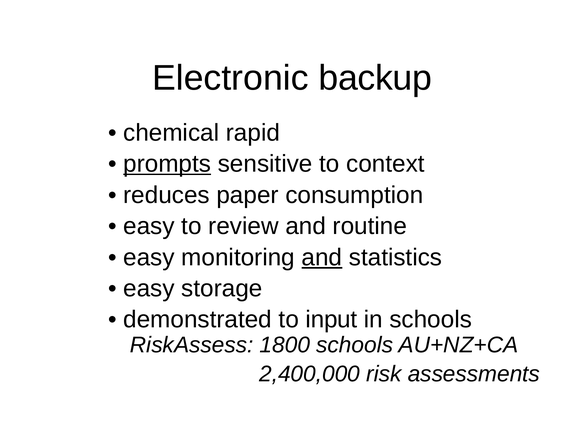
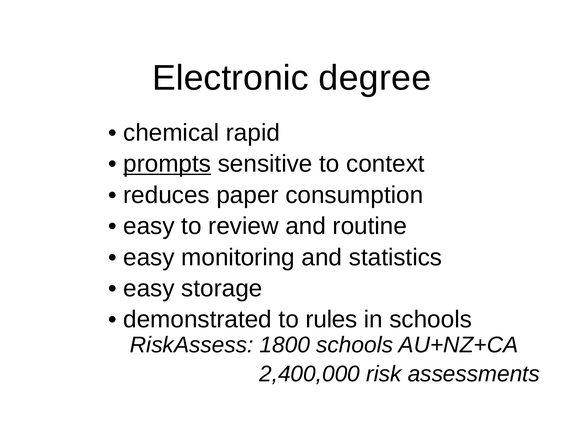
backup: backup -> degree
and at (322, 257) underline: present -> none
input: input -> rules
